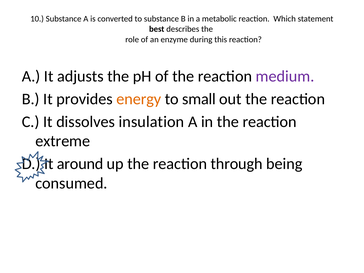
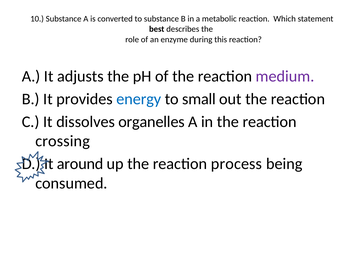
energy colour: orange -> blue
insulation: insulation -> organelles
extreme: extreme -> crossing
through: through -> process
